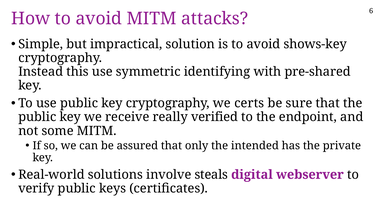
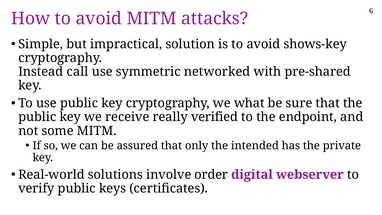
this: this -> call
identifying: identifying -> networked
certs: certs -> what
steals: steals -> order
